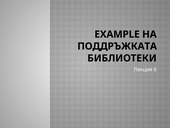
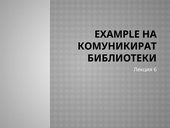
ПОДДРЪЖКАТА: ПОДДРЪЖКАТА -> КОМУНИКИРАТ
